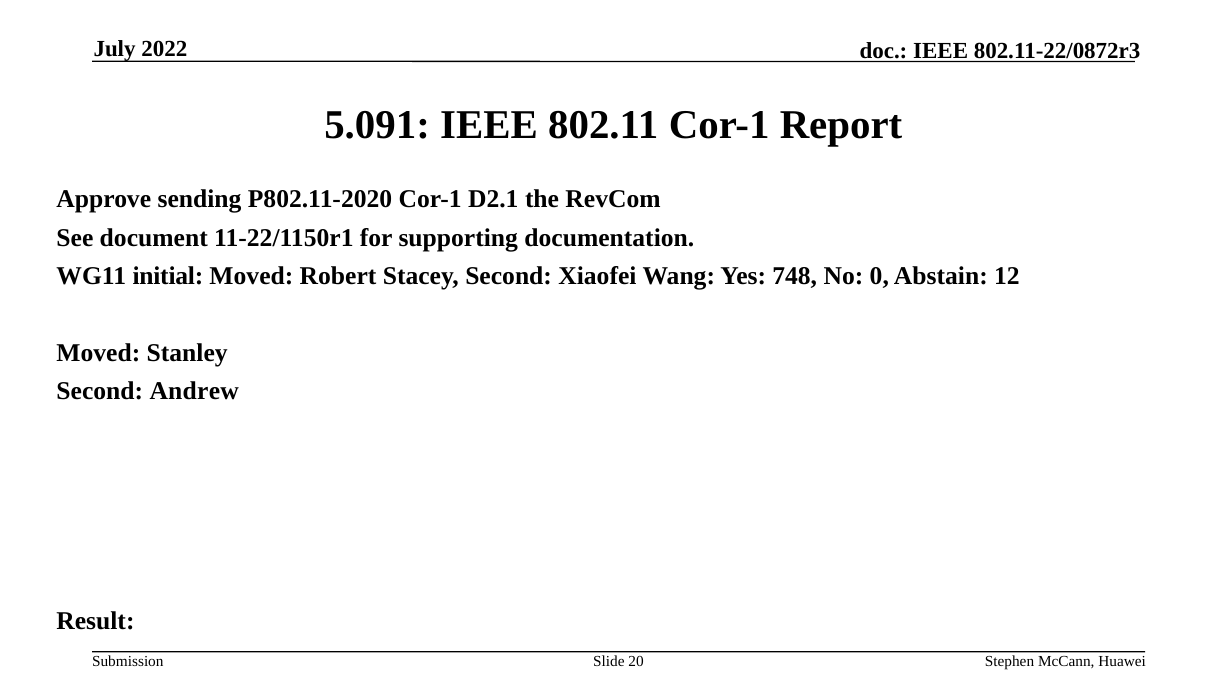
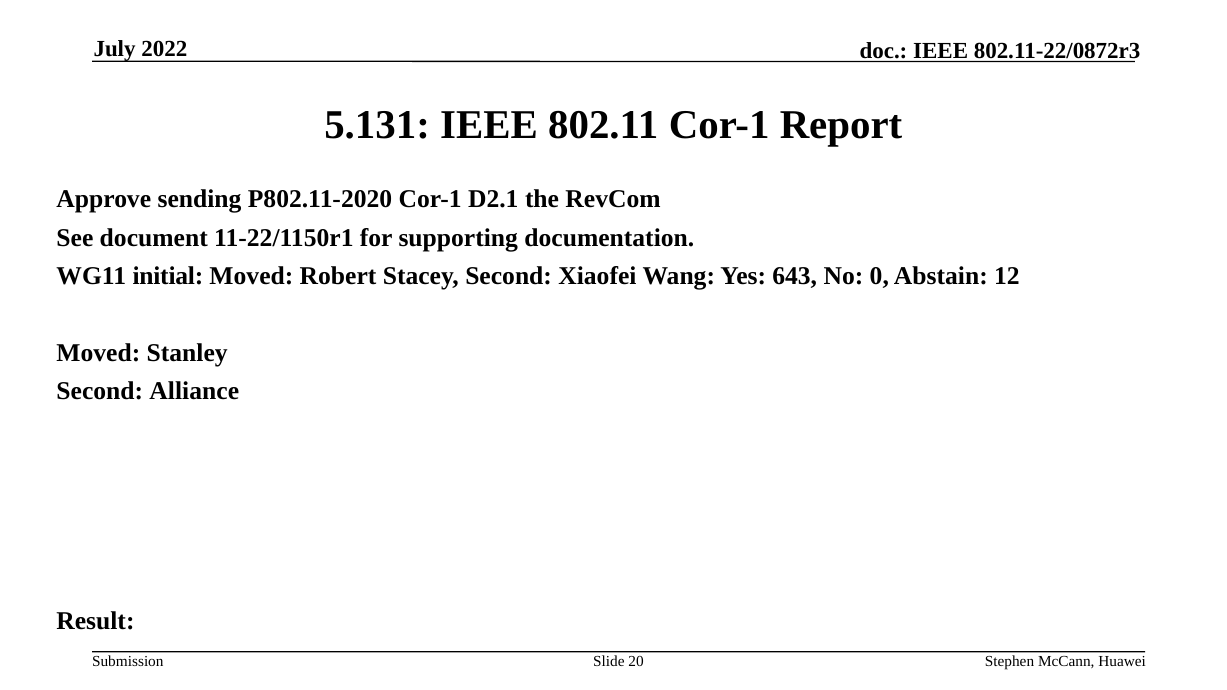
5.091: 5.091 -> 5.131
748: 748 -> 643
Andrew: Andrew -> Alliance
